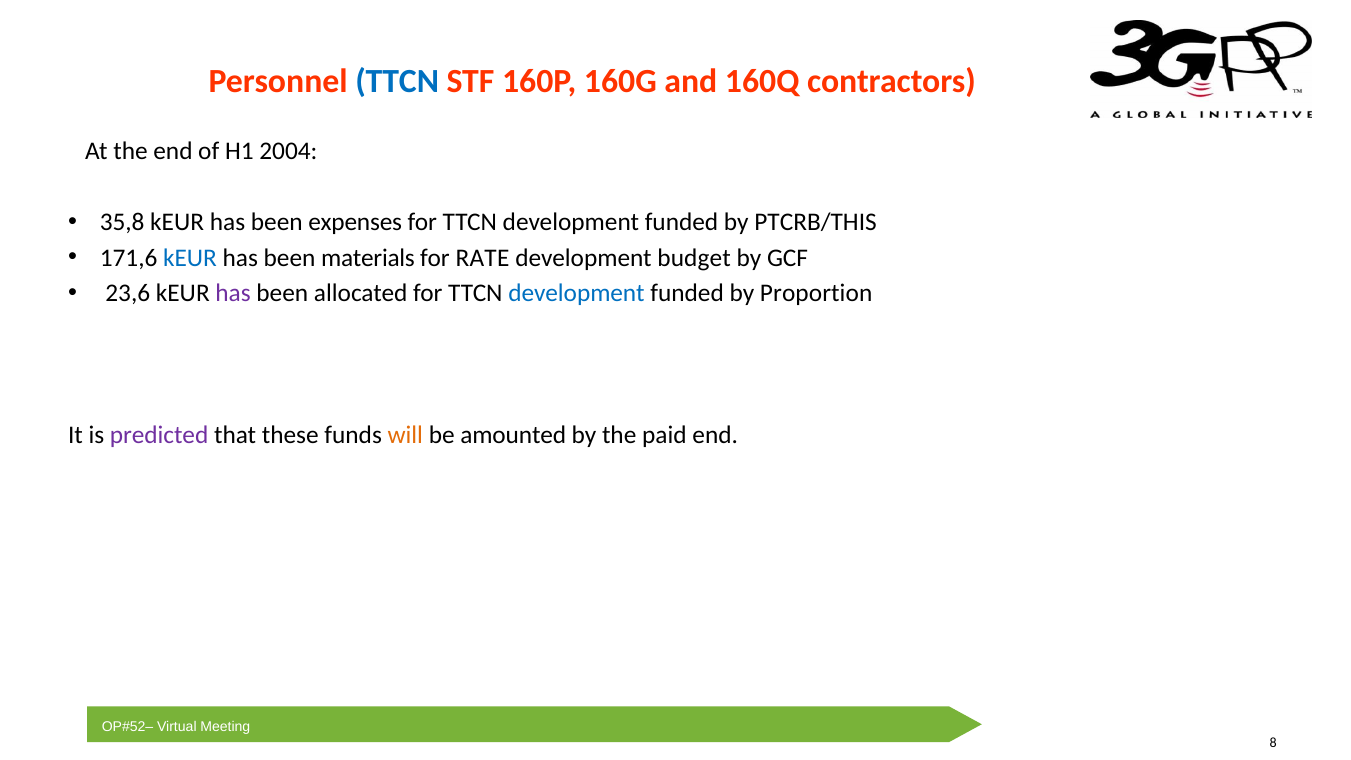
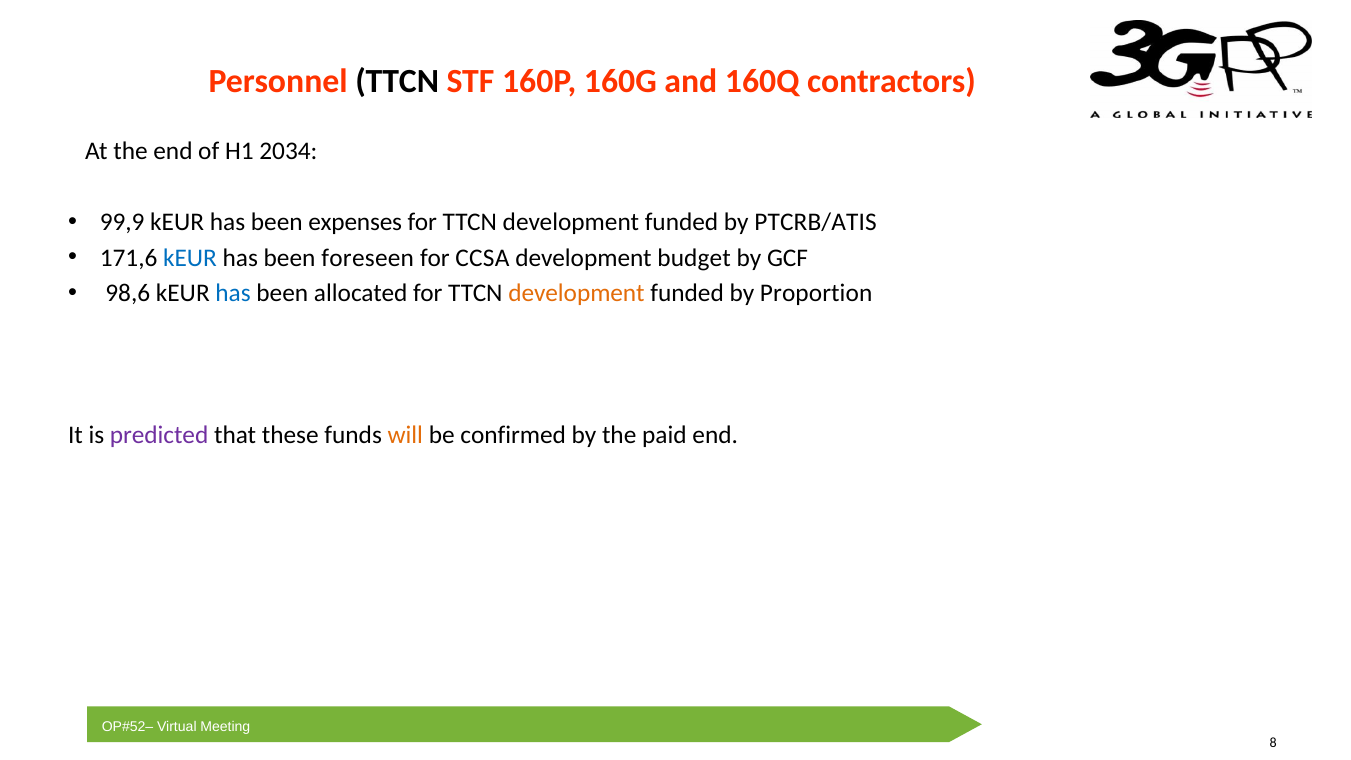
TTCN at (397, 82) colour: blue -> black
2004: 2004 -> 2034
35,8: 35,8 -> 99,9
PTCRB/THIS: PTCRB/THIS -> PTCRB/ATIS
materials: materials -> foreseen
RATE: RATE -> CCSA
23,6: 23,6 -> 98,6
has at (233, 293) colour: purple -> blue
development at (576, 293) colour: blue -> orange
amounted: amounted -> confirmed
